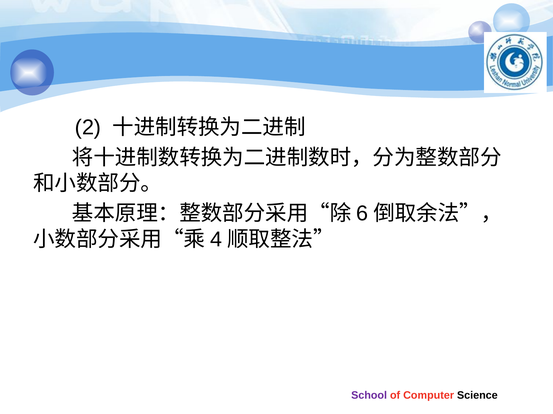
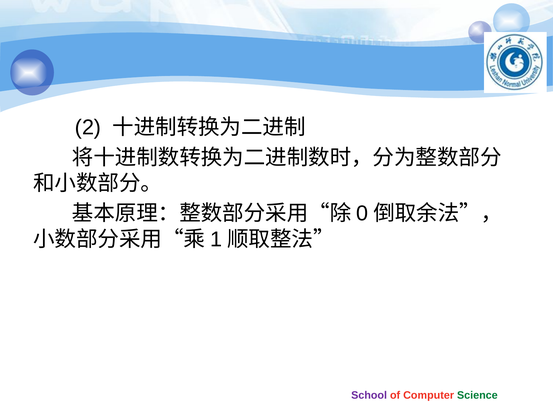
6: 6 -> 0
4: 4 -> 1
Science colour: black -> green
